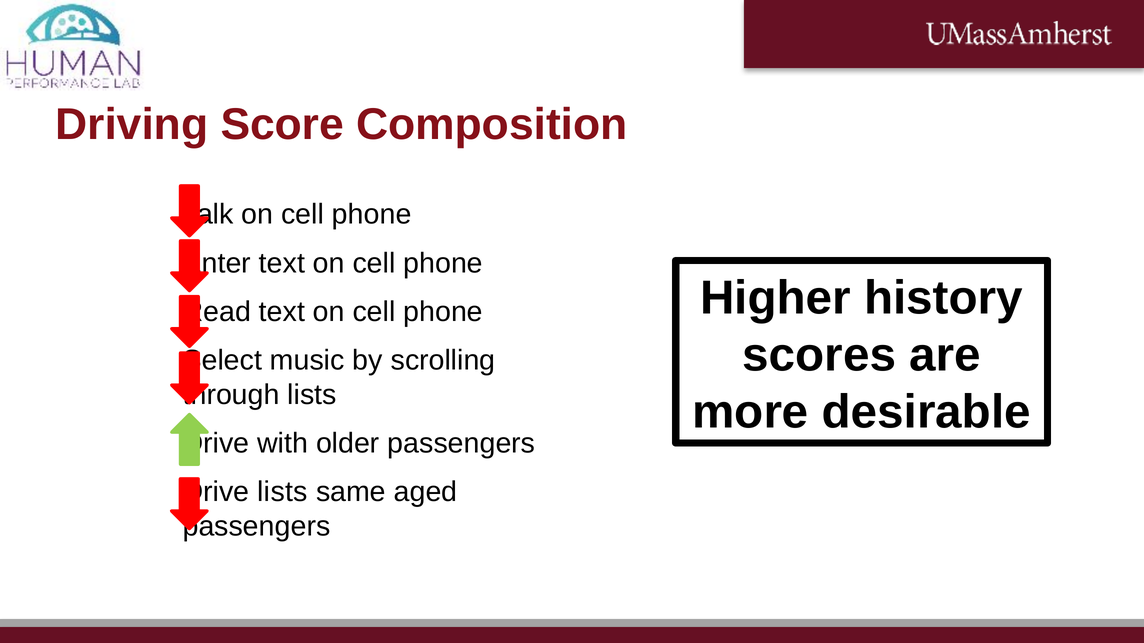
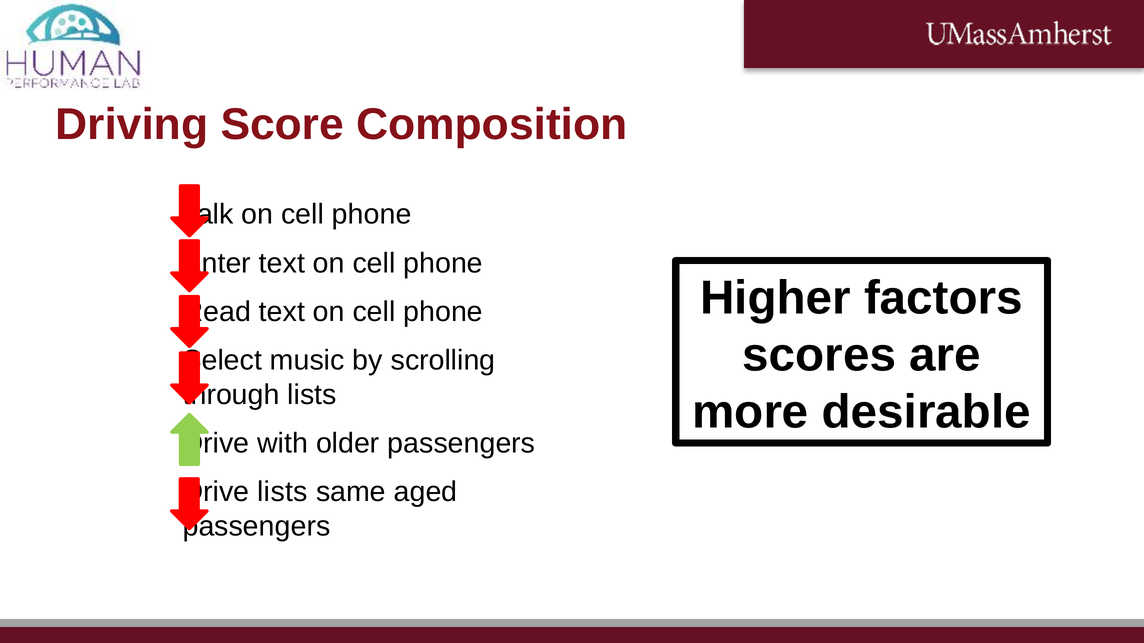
history: history -> factors
